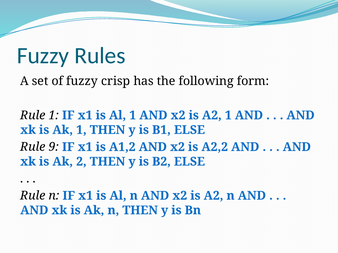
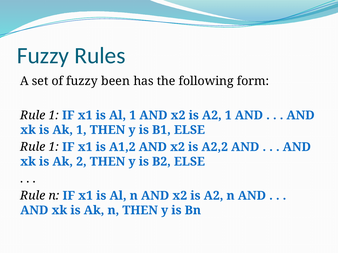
crisp: crisp -> been
9 at (54, 147): 9 -> 1
